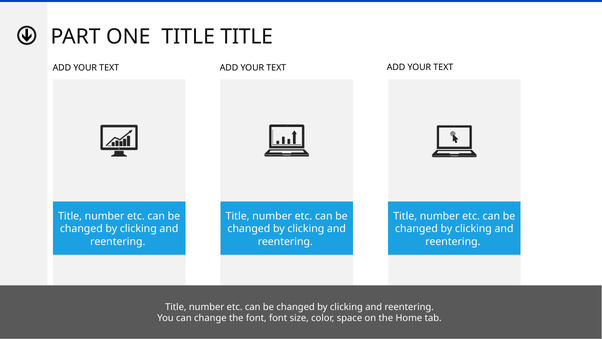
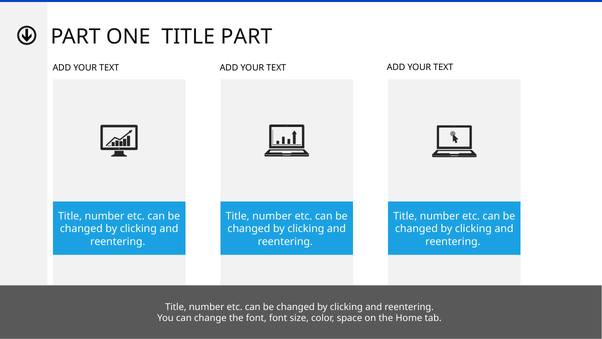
TITLE TITLE: TITLE -> PART
